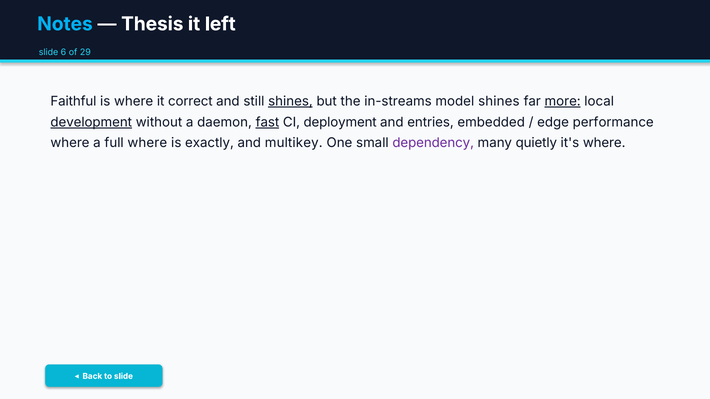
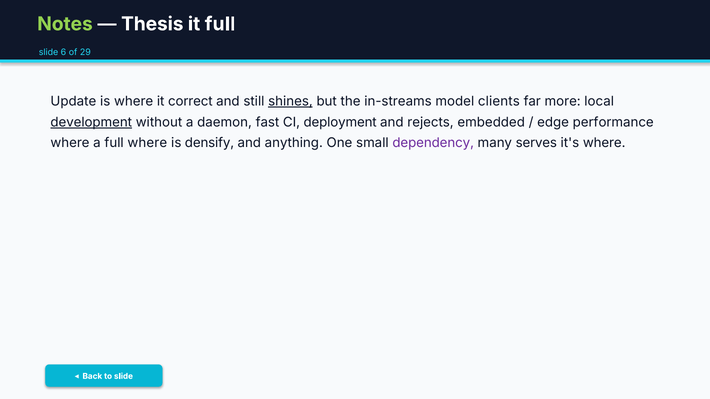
Notes colour: light blue -> light green
it left: left -> full
Faithful: Faithful -> Update
model shines: shines -> clients
more underline: present -> none
fast underline: present -> none
entries: entries -> rejects
exactly: exactly -> densify
multikey: multikey -> anything
quietly: quietly -> serves
